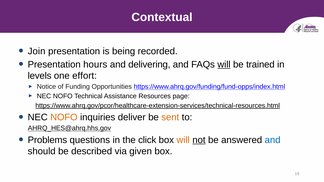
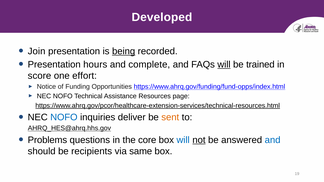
Contextual: Contextual -> Developed
being underline: none -> present
delivering: delivering -> complete
levels: levels -> score
NOFO at (64, 117) colour: orange -> blue
click: click -> core
will at (183, 140) colour: orange -> blue
described: described -> recipients
given: given -> same
